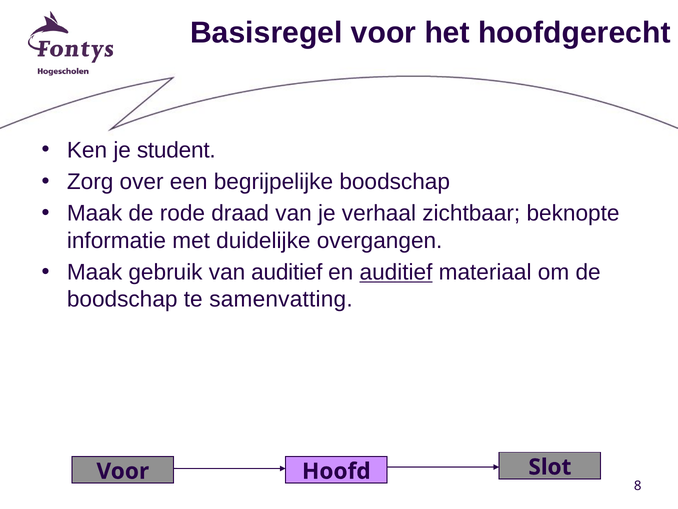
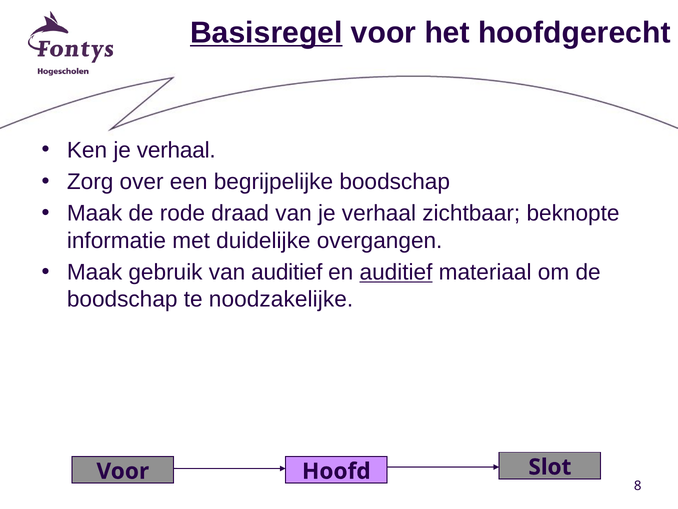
Basisregel underline: none -> present
Ken je student: student -> verhaal
samenvatting: samenvatting -> noodzakelijke
